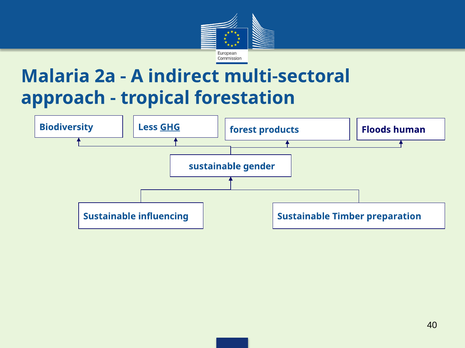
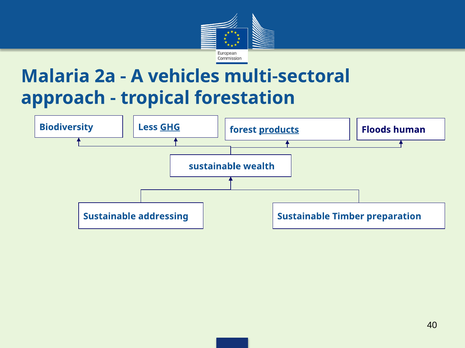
indirect: indirect -> vehicles
products underline: none -> present
gender: gender -> wealth
influencing: influencing -> addressing
